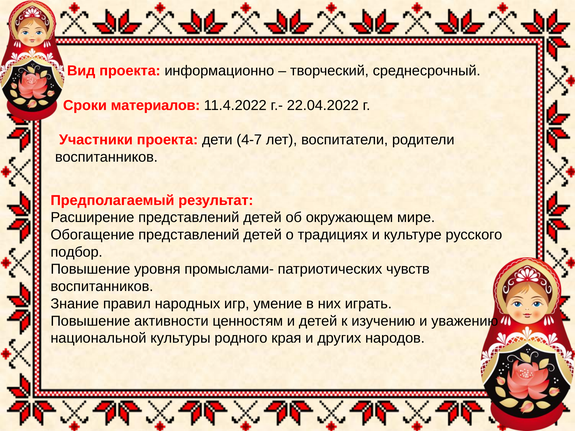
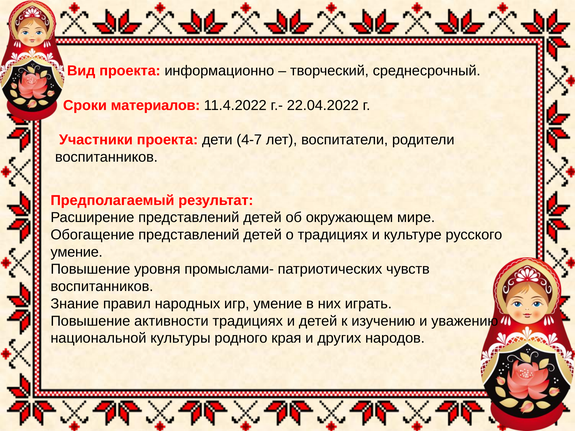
подбор at (77, 252): подбор -> умение
активности ценностям: ценностям -> традициях
